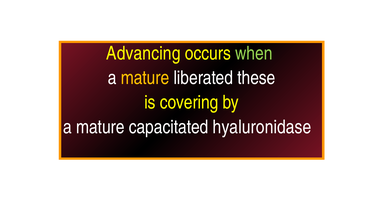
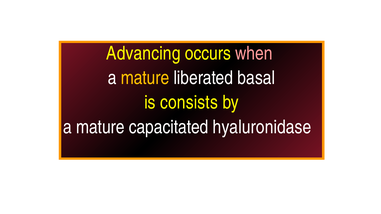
when colour: light green -> pink
these: these -> basal
covering: covering -> consists
